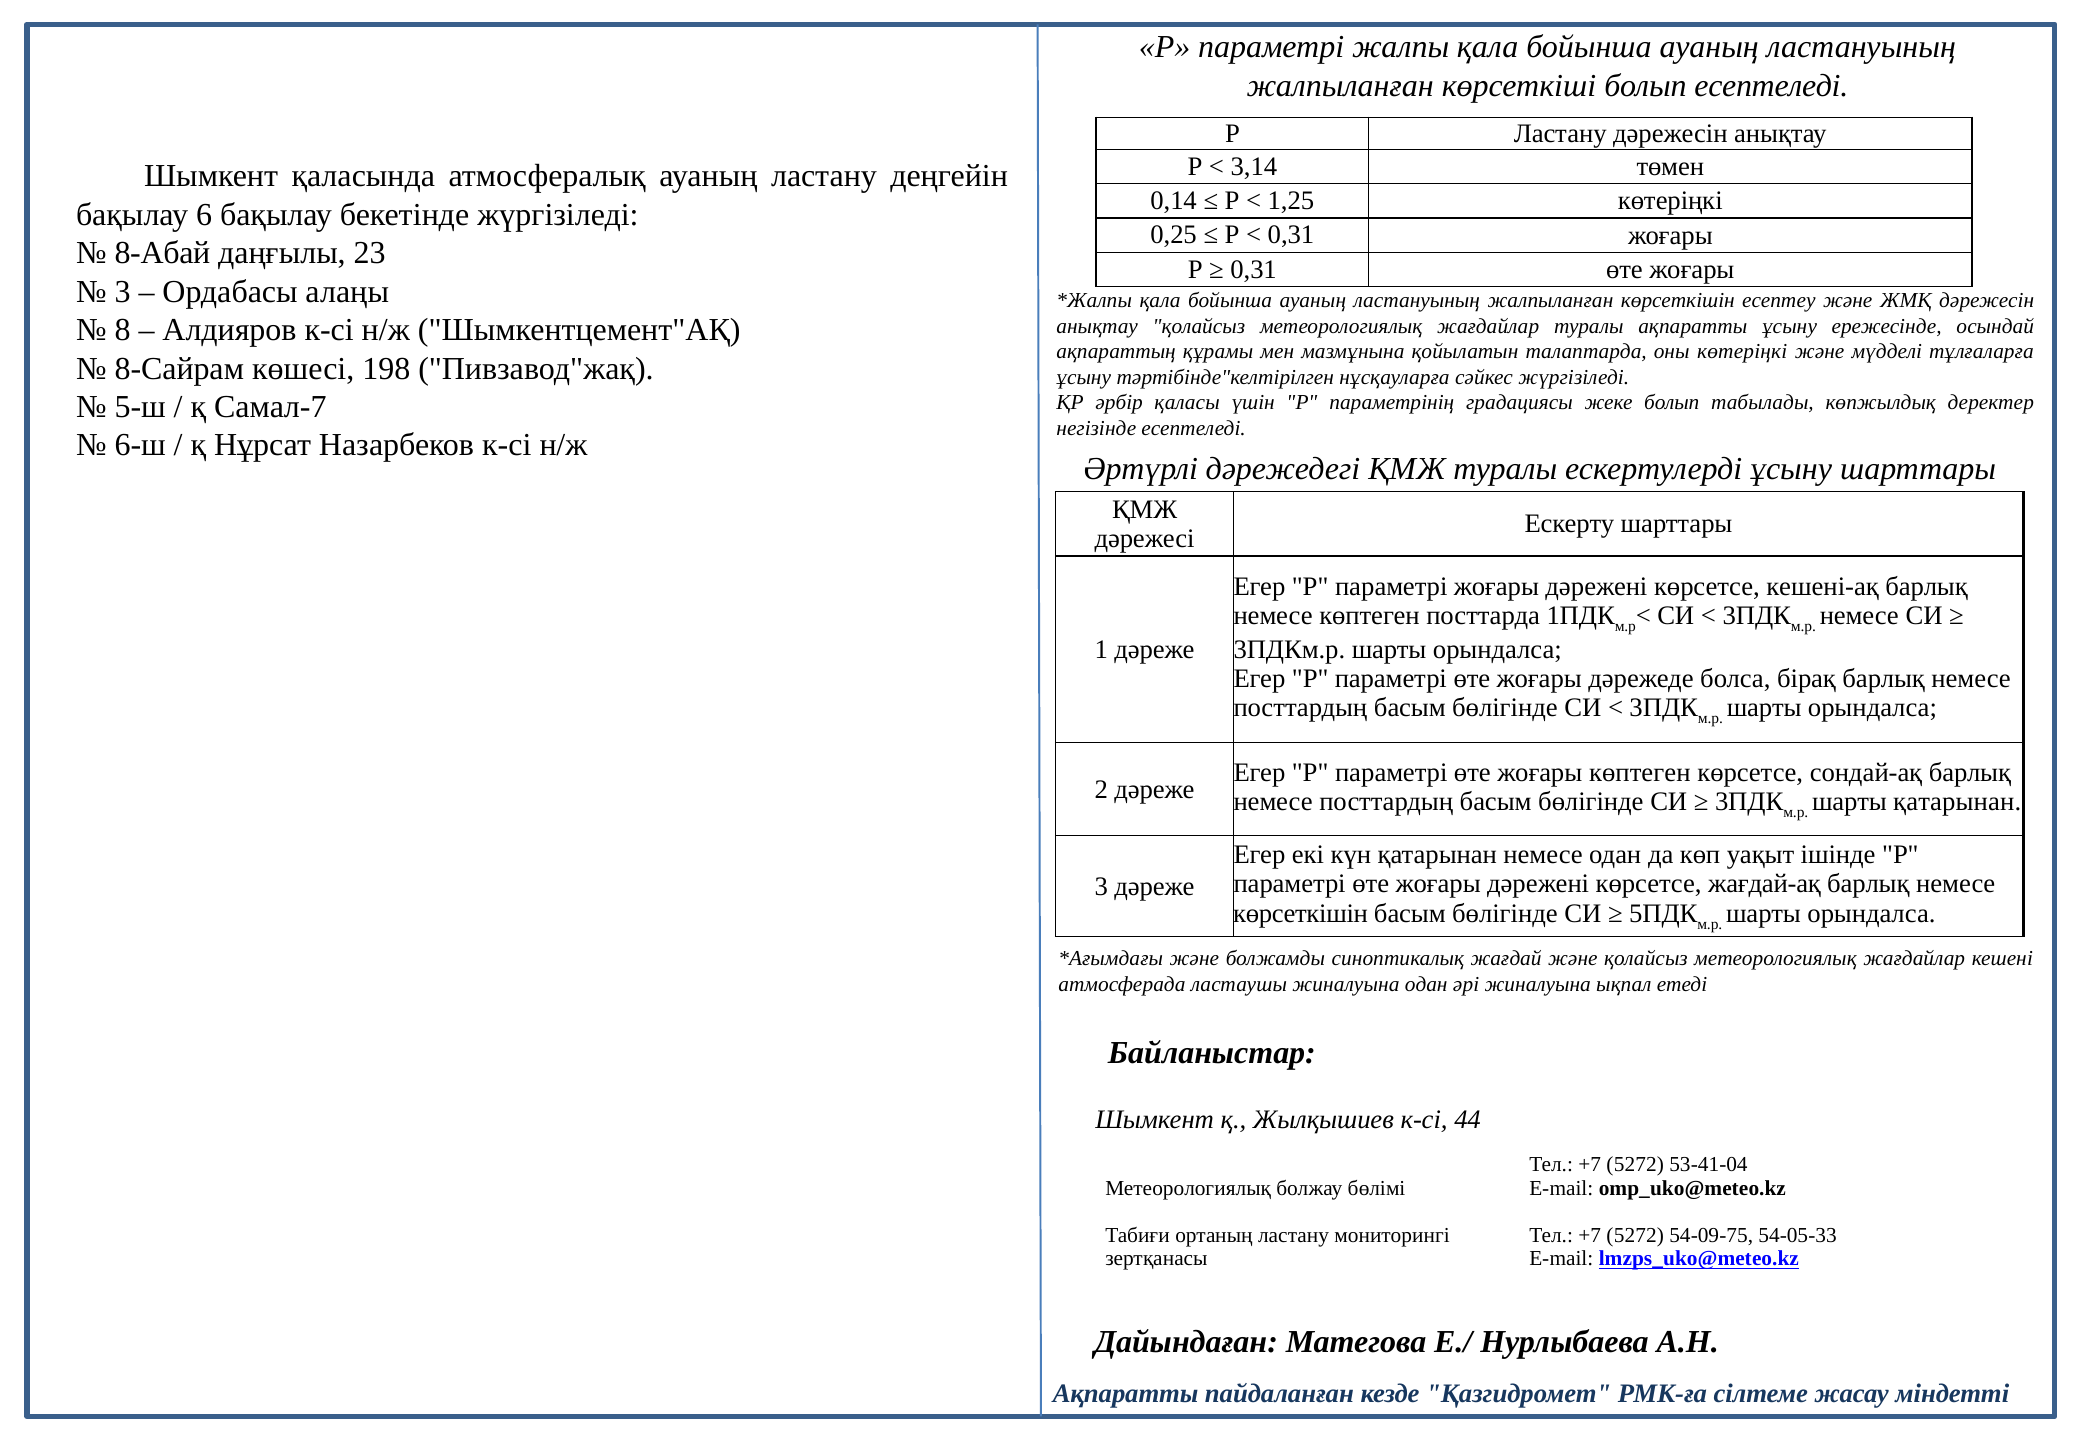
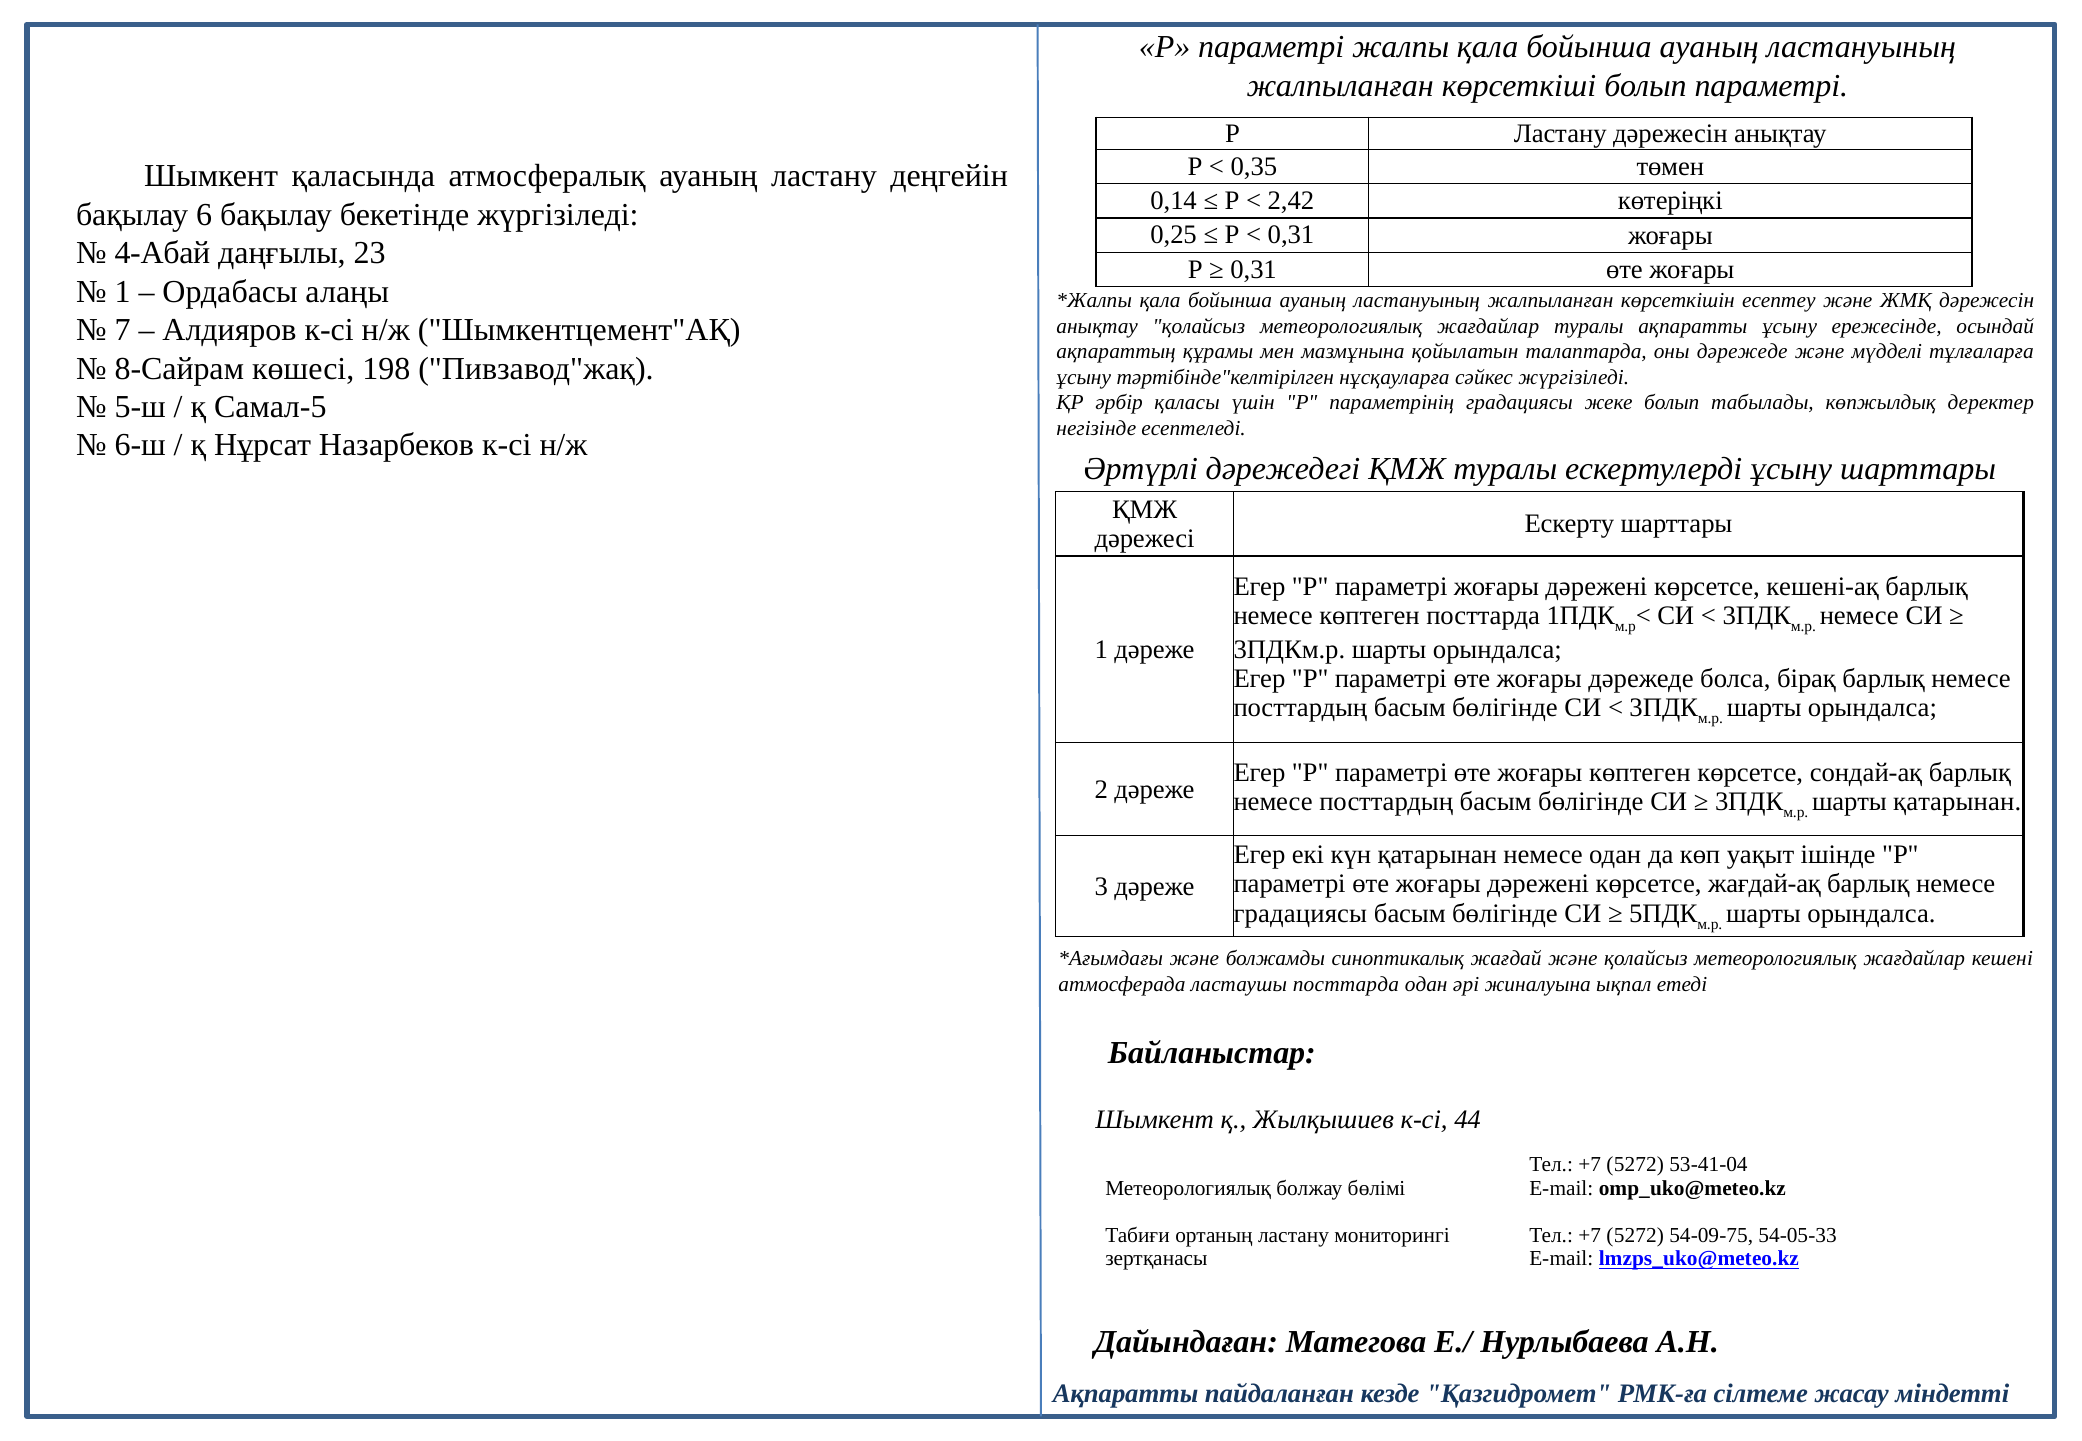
болып есептеледі: есептеледі -> параметрі
3,14: 3,14 -> 0,35
1,25: 1,25 -> 2,42
8-Абай: 8-Абай -> 4-Абай
3 at (123, 292): 3 -> 1
8: 8 -> 7
оны көтеріңкі: көтеріңкі -> дәрежеде
Самал-7: Самал-7 -> Самал-5
көрсеткішін at (1301, 914): көрсеткішін -> градациясы
ластаушы жиналуына: жиналуына -> посттарда
